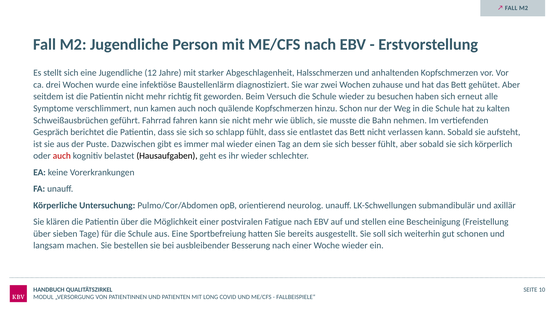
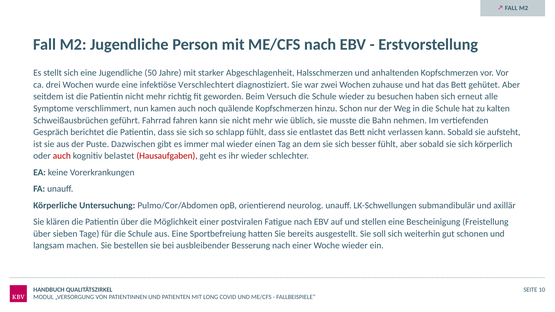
12: 12 -> 50
Baustellenlärm: Baustellenlärm -> Verschlechtert
Hausaufgaben colour: black -> red
